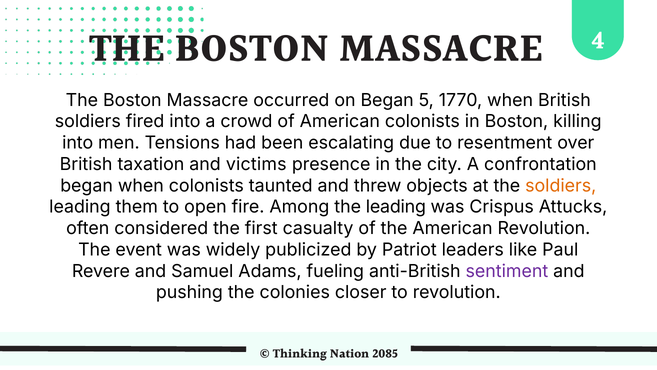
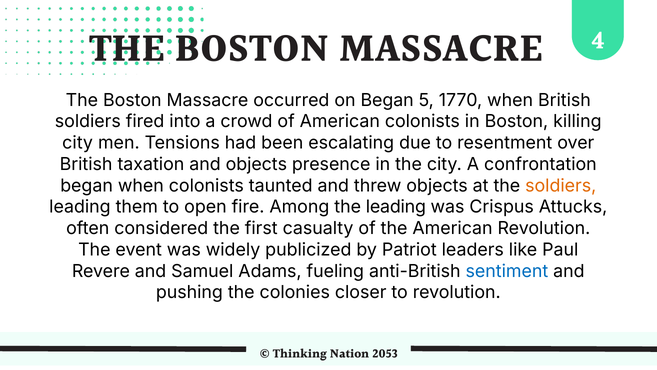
into at (78, 143): into -> city
and victims: victims -> objects
sentiment colour: purple -> blue
2085: 2085 -> 2053
